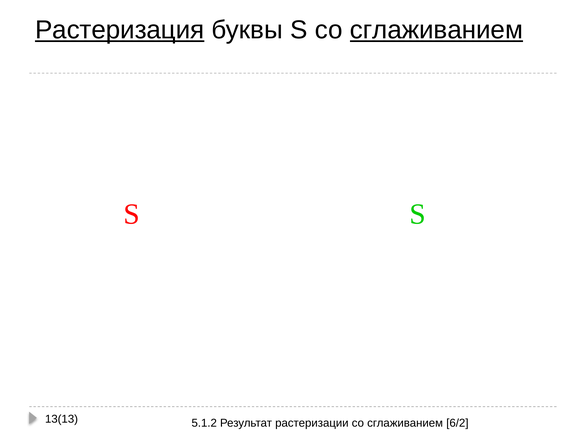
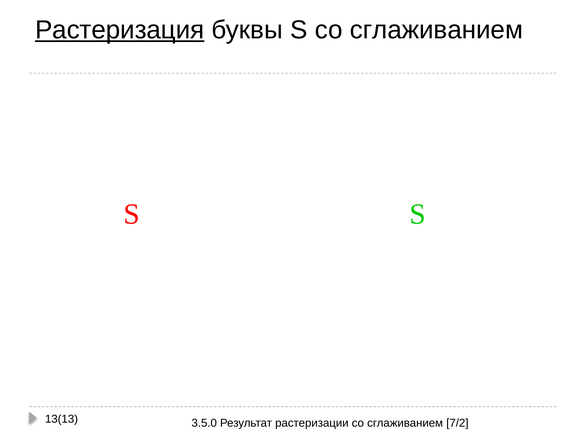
сглаживанием at (436, 30) underline: present -> none
5.1.2: 5.1.2 -> 3.5.0
6/2: 6/2 -> 7/2
